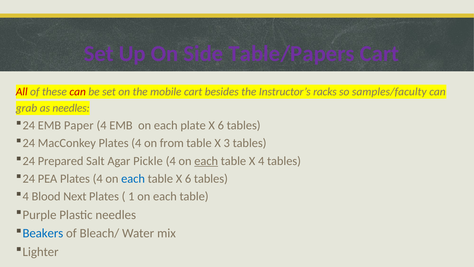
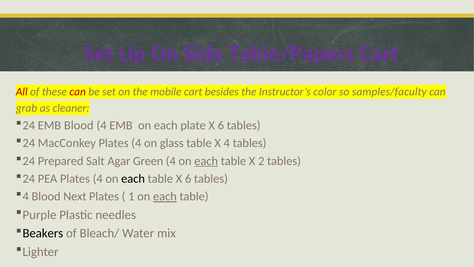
racks: racks -> color
as needles: needles -> cleaner
EMB Paper: Paper -> Blood
from: from -> glass
X 3: 3 -> 4
Pickle: Pickle -> Green
X 4: 4 -> 2
each at (133, 178) colour: blue -> black
each at (165, 196) underline: none -> present
Beakers colour: blue -> black
